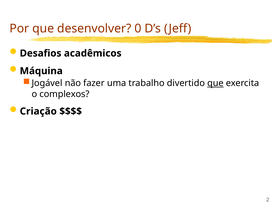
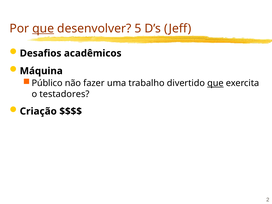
que at (43, 28) underline: none -> present
0: 0 -> 5
Jogável: Jogável -> Público
complexos: complexos -> testadores
